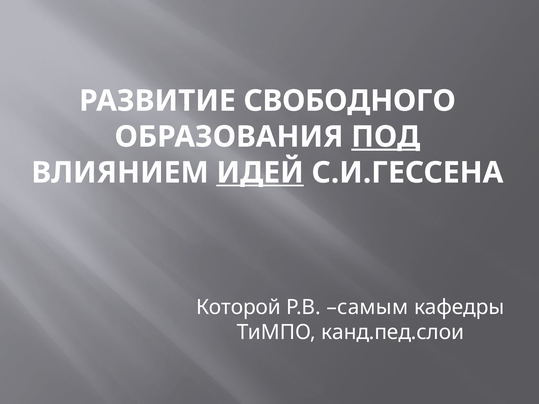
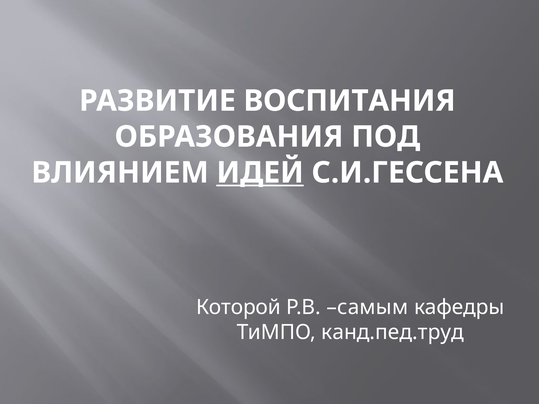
СВОБОДНОГО: СВОБОДНОГО -> ВОСПИТАНИЯ
ПОД underline: present -> none
канд.пед.слои: канд.пед.слои -> канд.пед.труд
